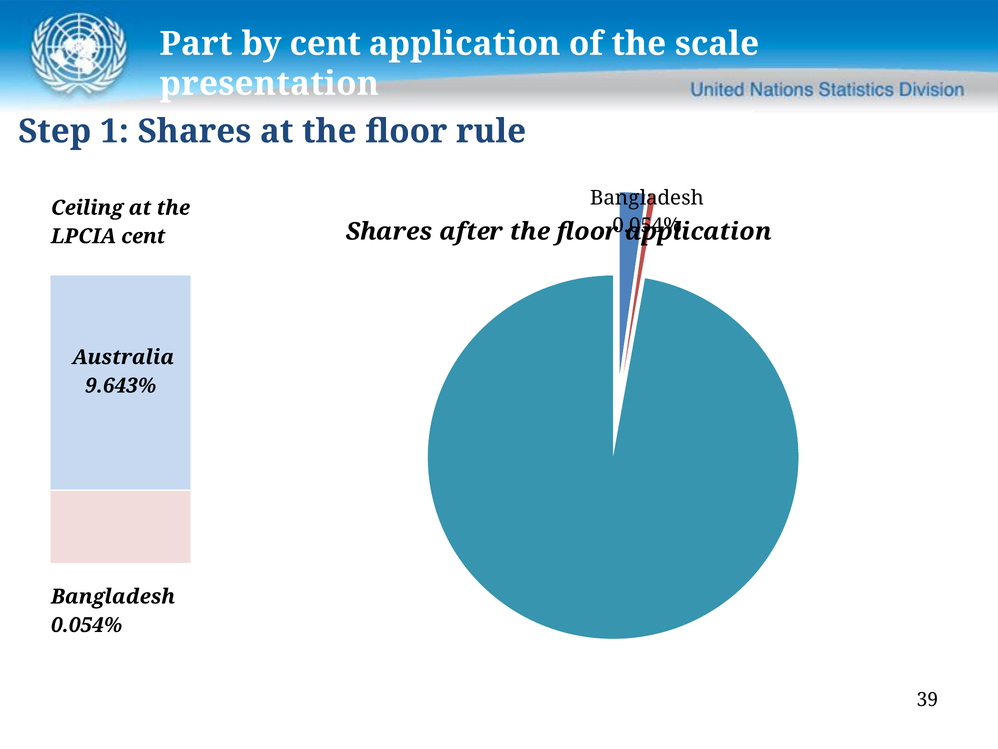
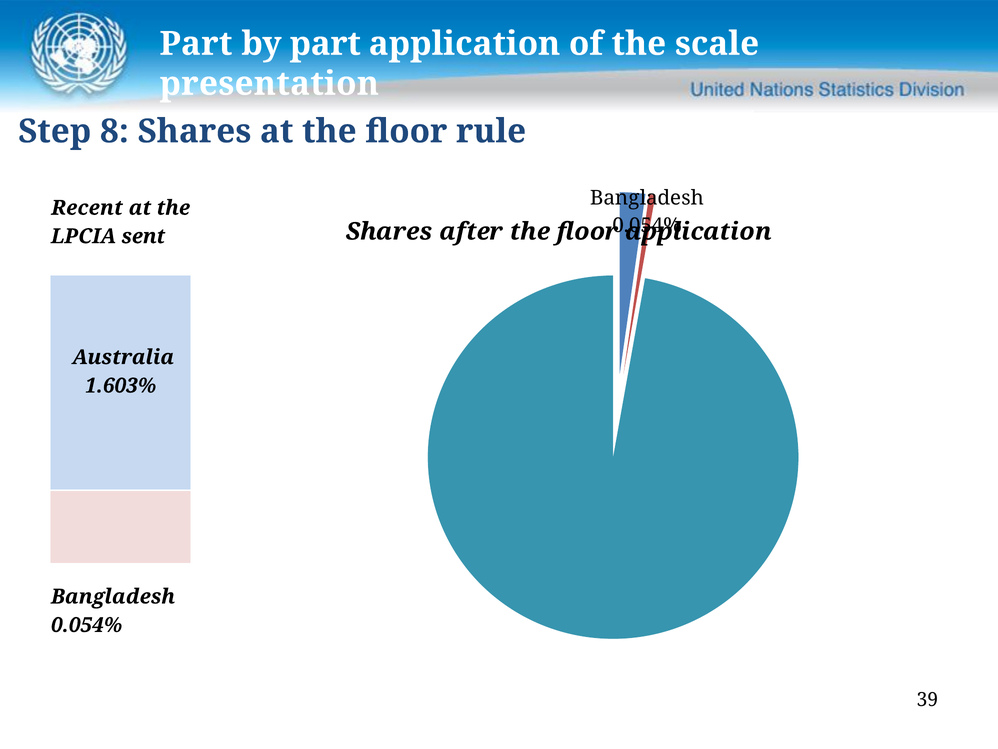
by cent: cent -> part
1: 1 -> 8
Ceiling: Ceiling -> Recent
LPCIA cent: cent -> sent
9.643%: 9.643% -> 1.603%
